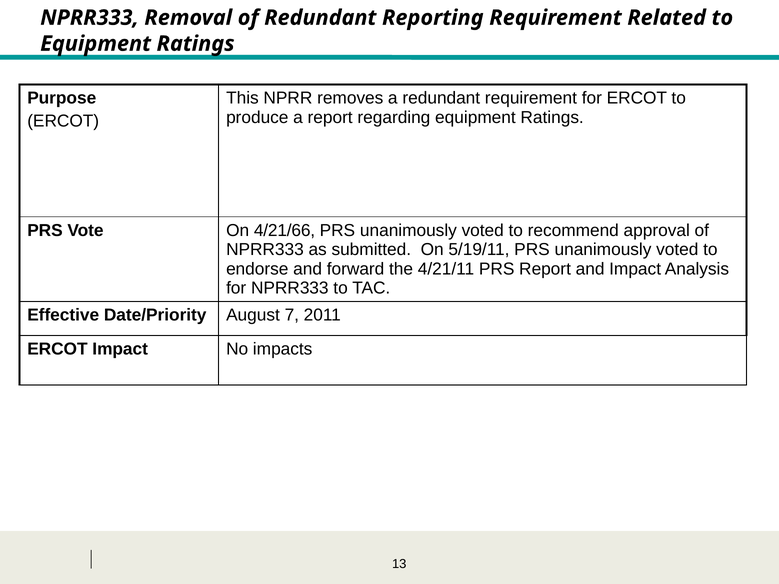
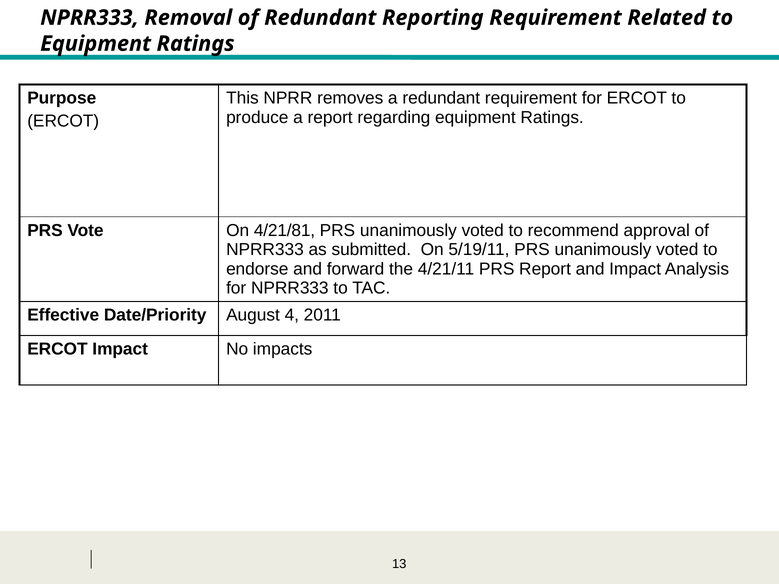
4/21/66: 4/21/66 -> 4/21/81
7: 7 -> 4
